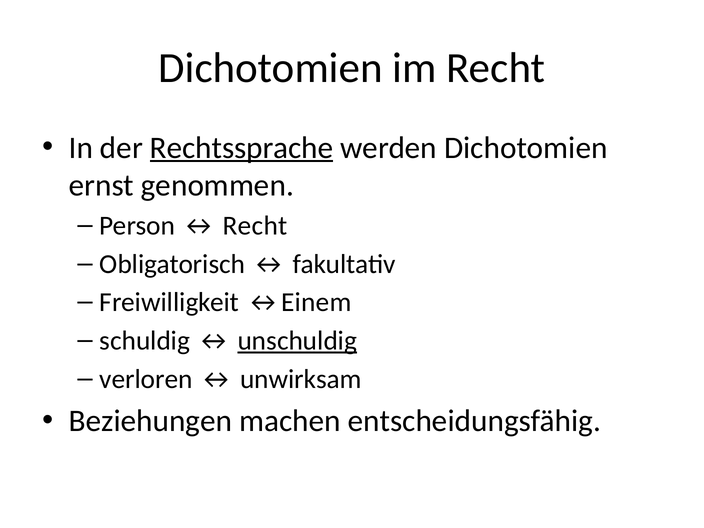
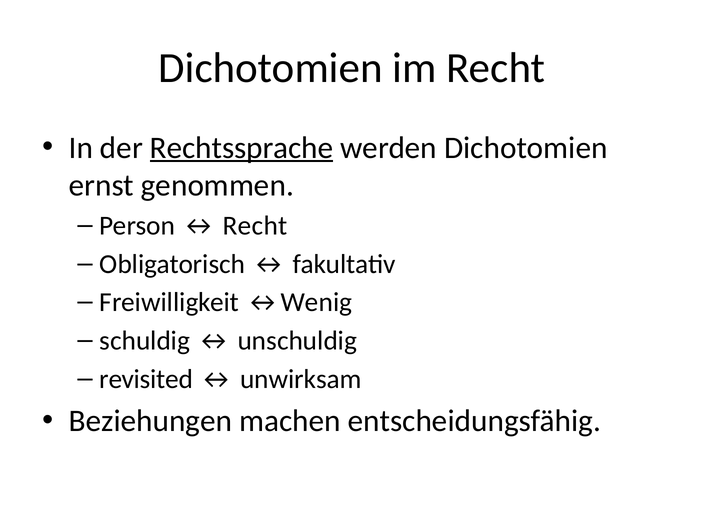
↔Einem: ↔Einem -> ↔Wenig
unschuldig underline: present -> none
verloren: verloren -> revisited
